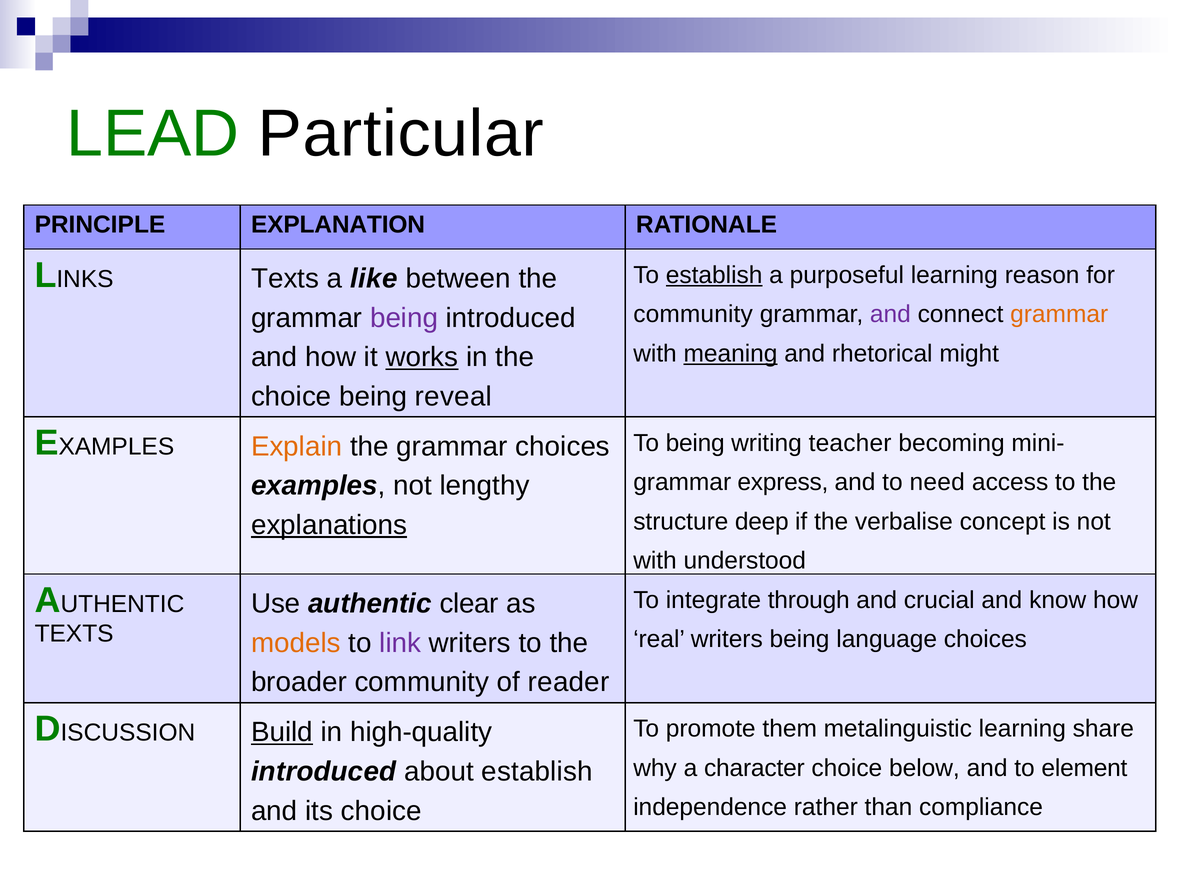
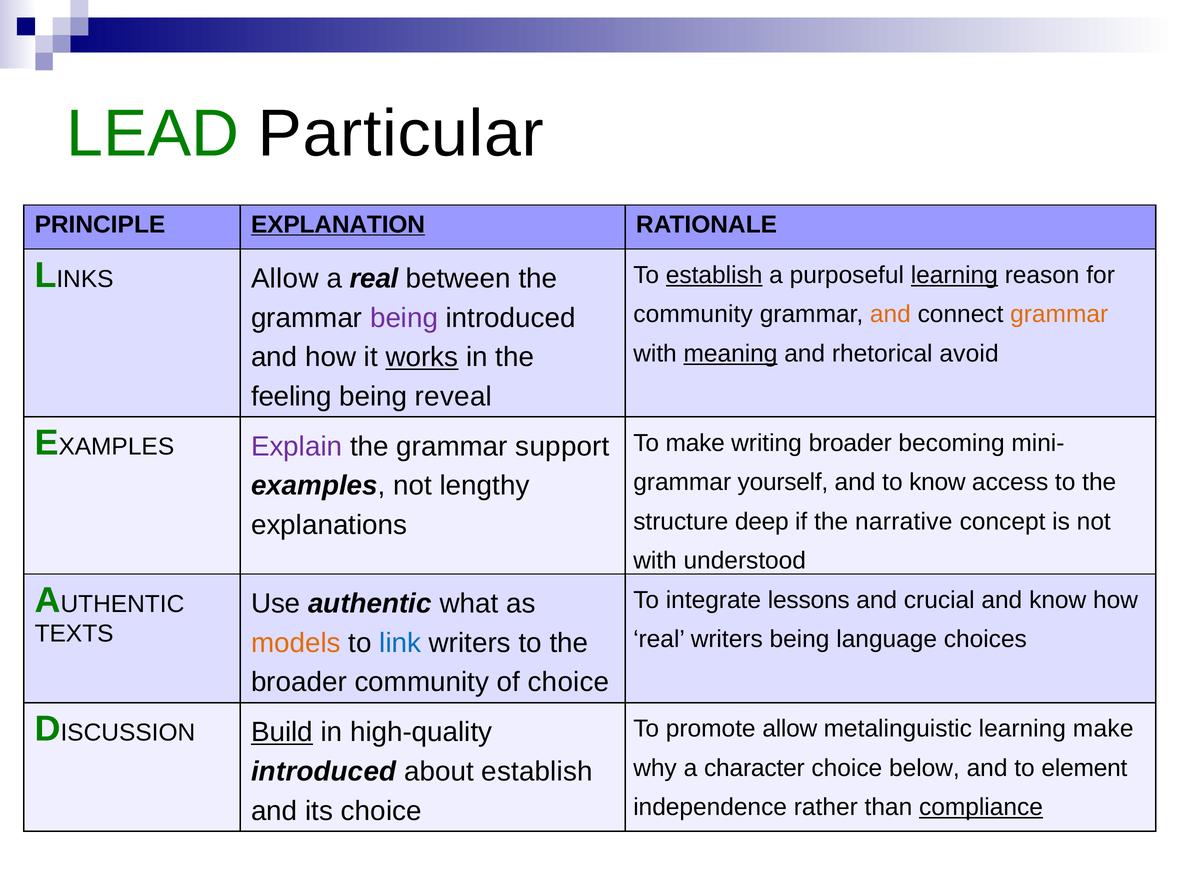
EXPLANATION underline: none -> present
Texts at (285, 279): Texts -> Allow
a like: like -> real
learning at (954, 275) underline: none -> present
and at (890, 314) colour: purple -> orange
might: might -> avoid
choice at (291, 396): choice -> feeling
Explain colour: orange -> purple
grammar choices: choices -> support
To being: being -> make
writing teacher: teacher -> broader
express: express -> yourself
to need: need -> know
verbalise: verbalise -> narrative
explanations underline: present -> none
through: through -> lessons
clear: clear -> what
link colour: purple -> blue
of reader: reader -> choice
promote them: them -> allow
learning share: share -> make
compliance underline: none -> present
